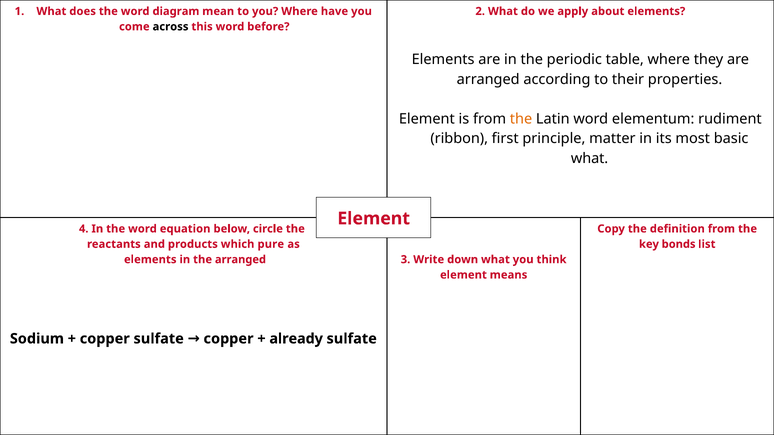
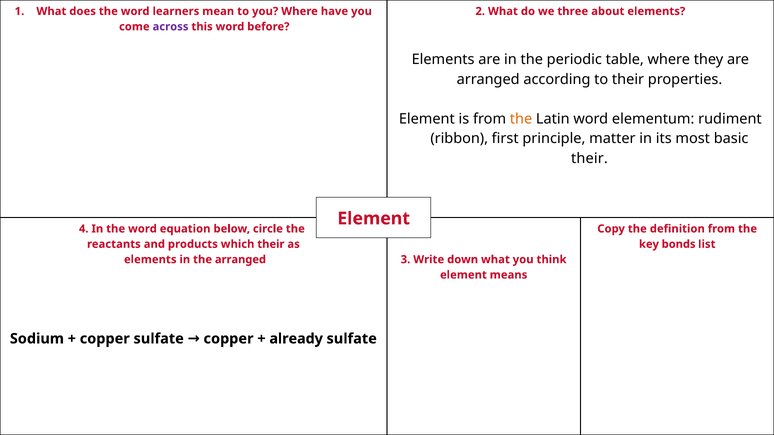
diagram: diagram -> learners
apply: apply -> three
across colour: black -> purple
what at (590, 158): what -> their
which pure: pure -> their
